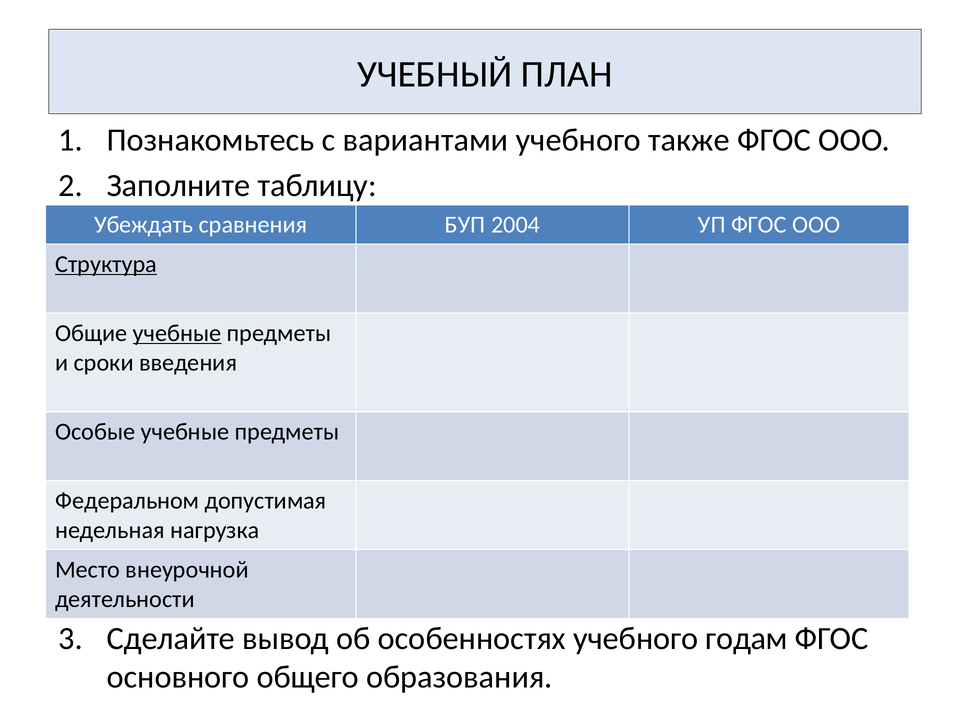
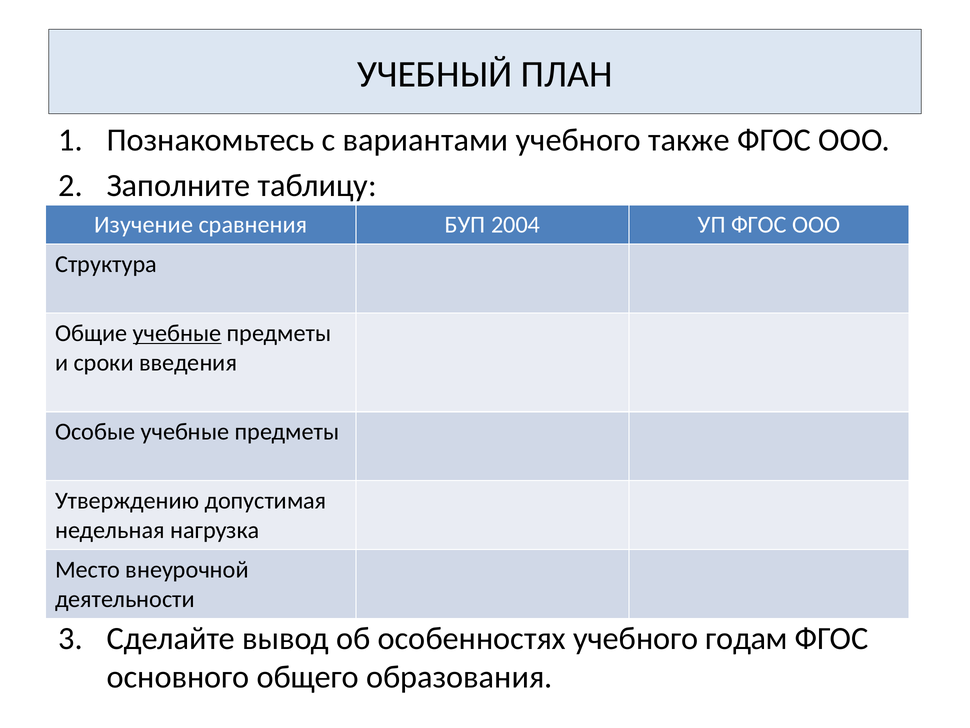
Убеждать: Убеждать -> Изучение
Структура underline: present -> none
Федеральном: Федеральном -> Утверждению
